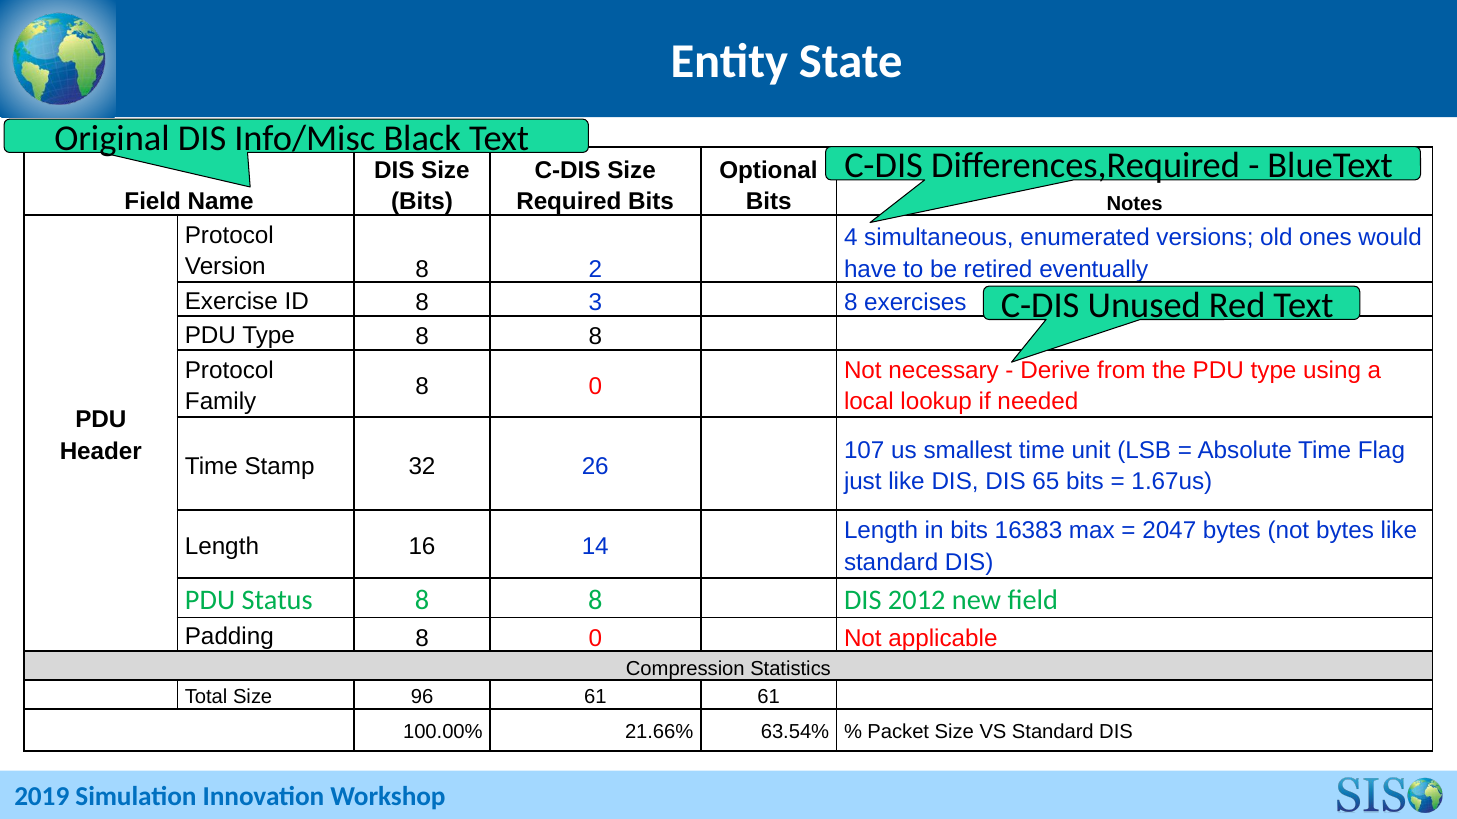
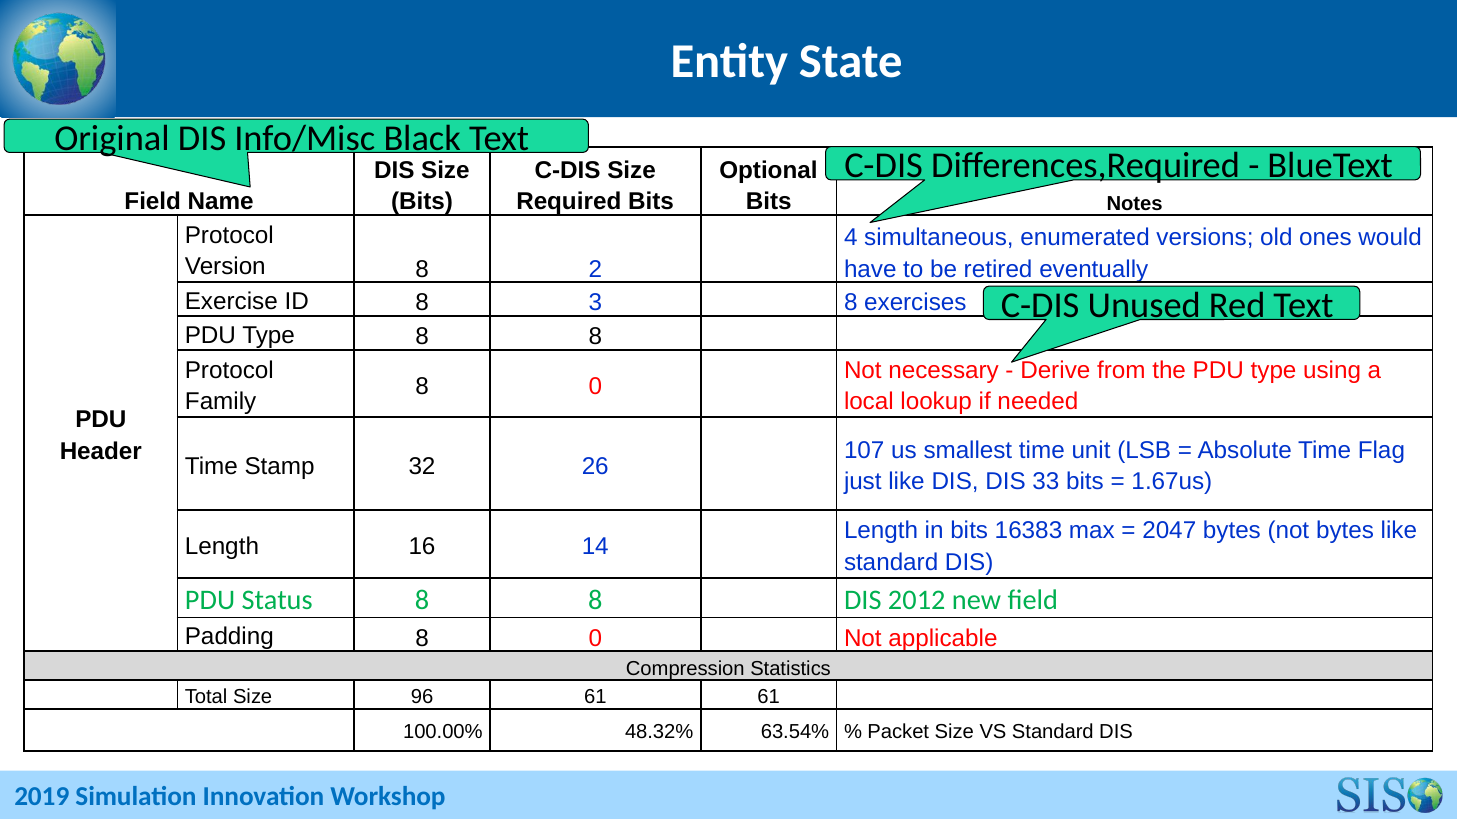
65: 65 -> 33
21.66%: 21.66% -> 48.32%
